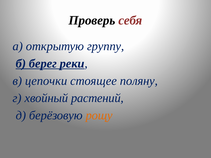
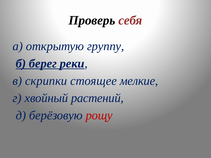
цепочки: цепочки -> скрипки
поляну: поляну -> мелкие
рощу colour: orange -> red
